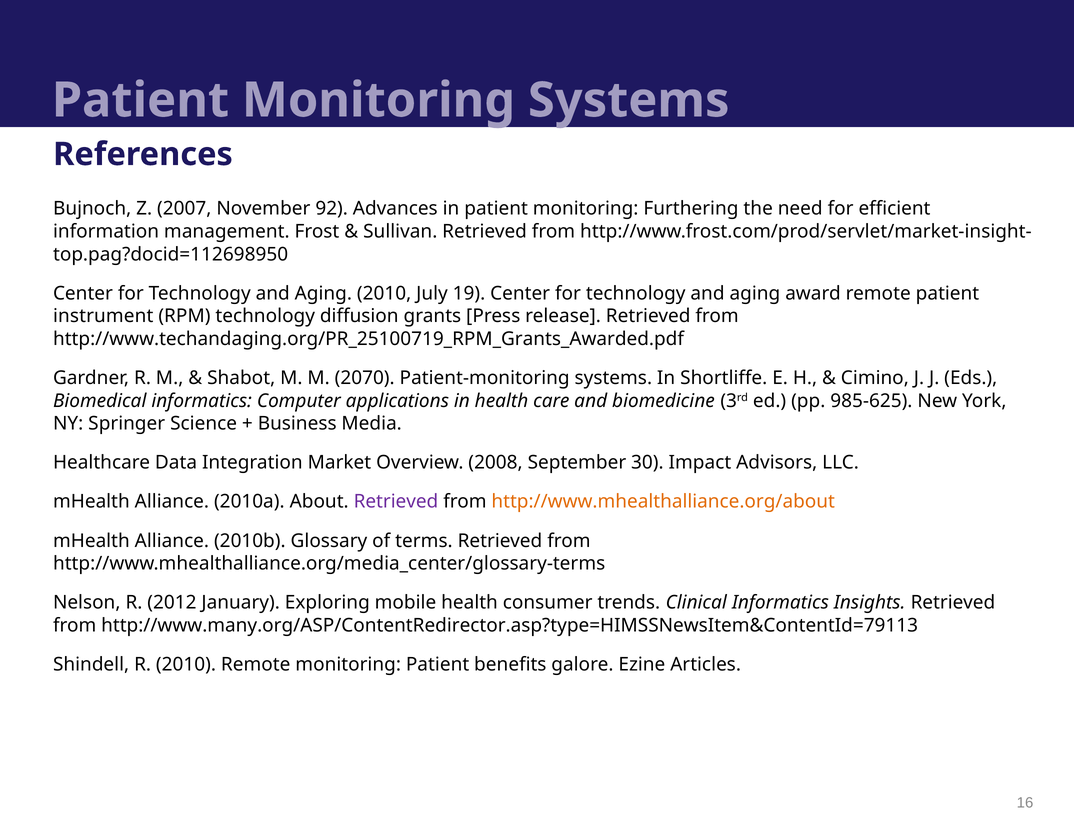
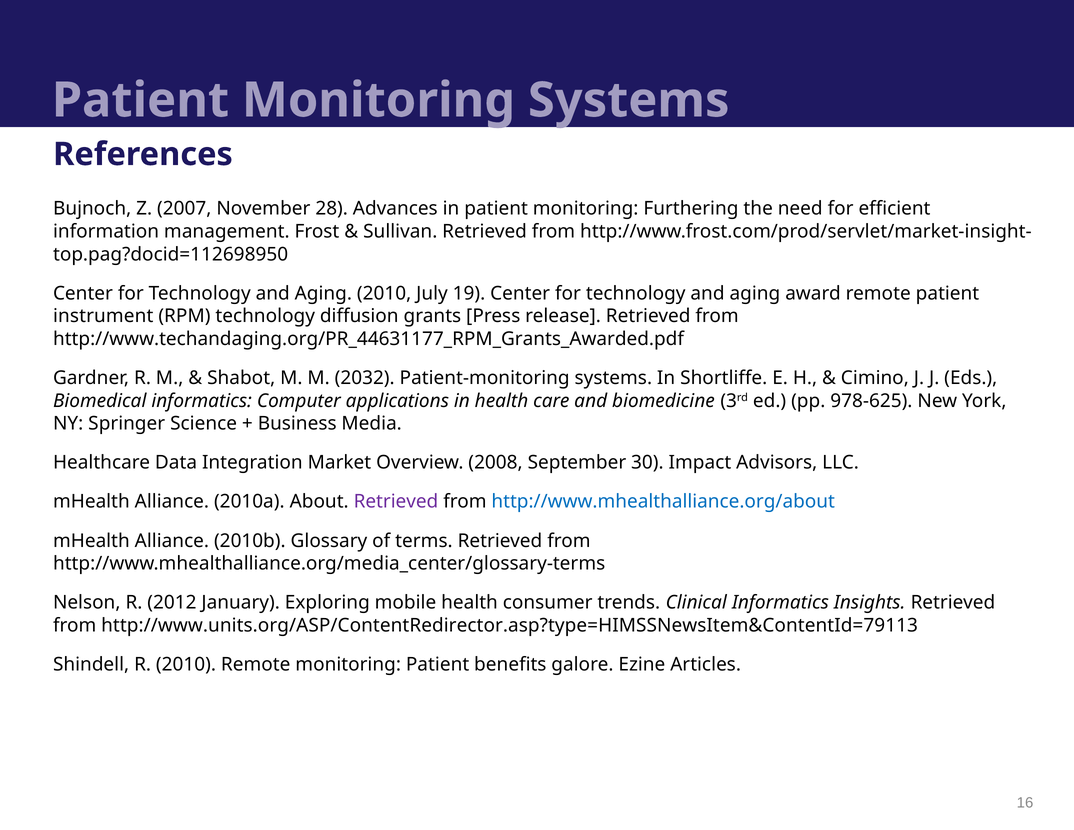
92: 92 -> 28
http://www.techandaging.org/PR_25100719_RPM_Grants_Awarded.pdf: http://www.techandaging.org/PR_25100719_RPM_Grants_Awarded.pdf -> http://www.techandaging.org/PR_44631177_RPM_Grants_Awarded.pdf
2070: 2070 -> 2032
985-625: 985-625 -> 978-625
http://www.mhealthalliance.org/about colour: orange -> blue
http://www.many.org/ASP/ContentRedirector.asp?type=HIMSSNewsItem&ContentId=79113: http://www.many.org/ASP/ContentRedirector.asp?type=HIMSSNewsItem&ContentId=79113 -> http://www.units.org/ASP/ContentRedirector.asp?type=HIMSSNewsItem&ContentId=79113
